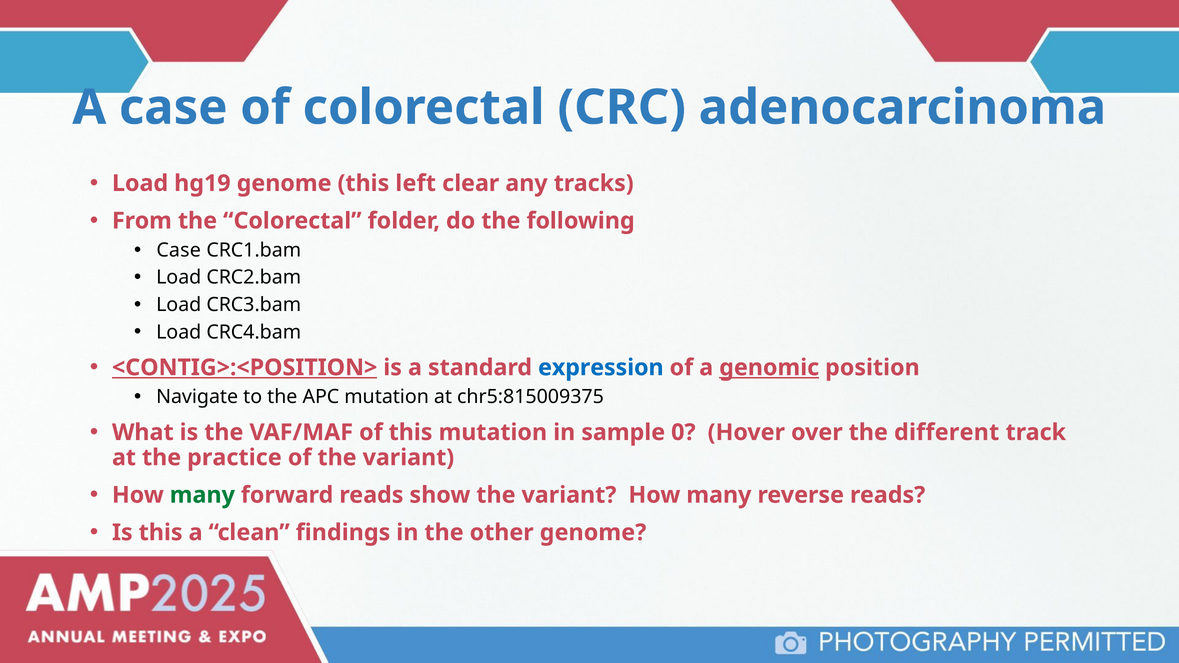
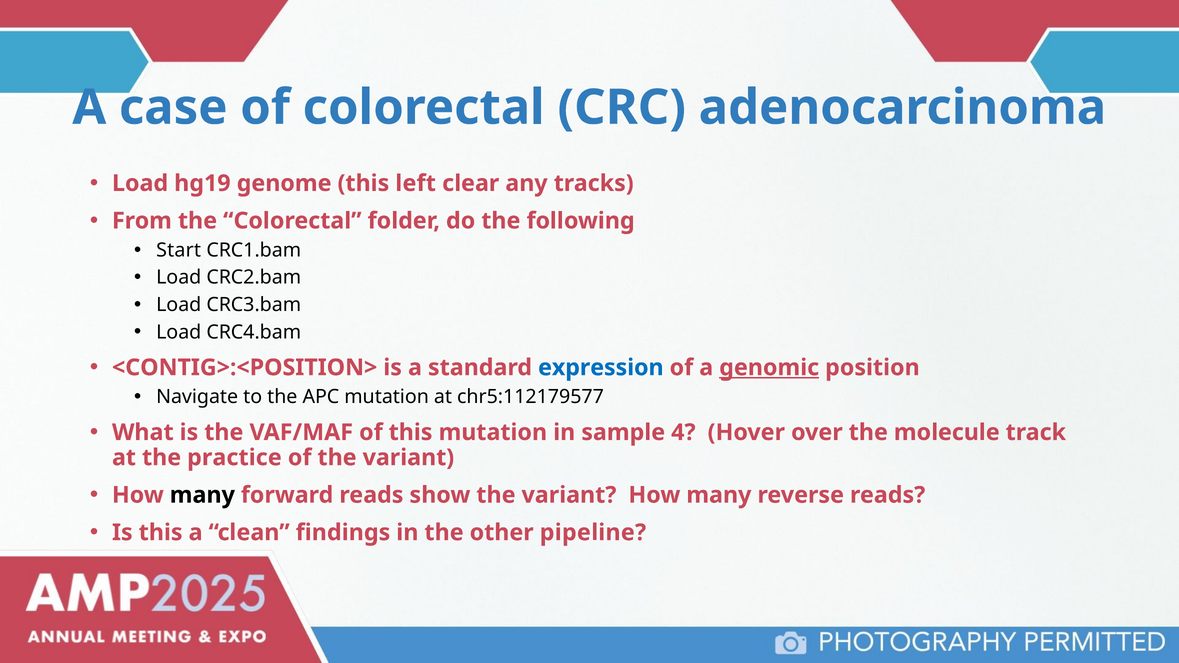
Case at (179, 250): Case -> Start
<CONTIG>:<POSITION> underline: present -> none
chr5:815009375: chr5:815009375 -> chr5:112179577
0: 0 -> 4
different: different -> molecule
many at (202, 495) colour: green -> black
other genome: genome -> pipeline
